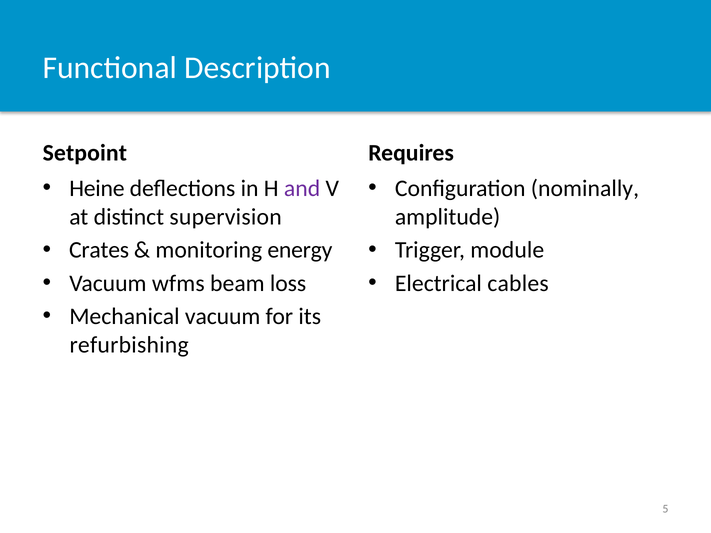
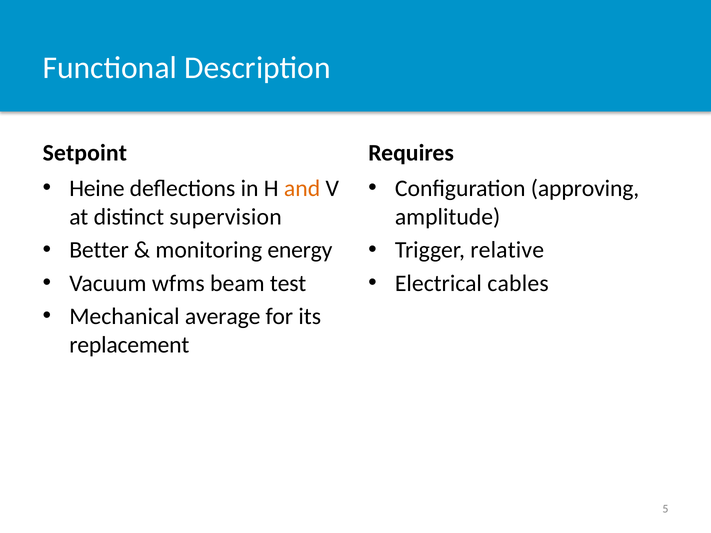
and colour: purple -> orange
nominally: nominally -> approving
Crates: Crates -> Better
module: module -> relative
loss: loss -> test
Mechanical vacuum: vacuum -> average
refurbishing: refurbishing -> replacement
